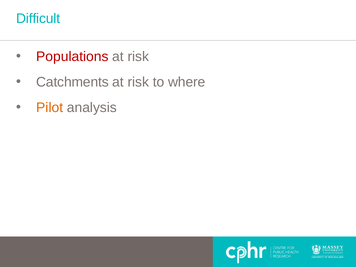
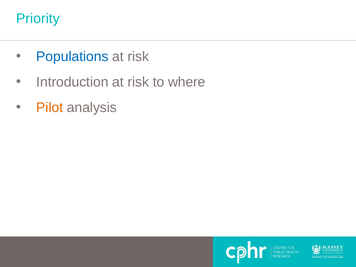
Difficult: Difficult -> Priority
Populations colour: red -> blue
Catchments: Catchments -> Introduction
